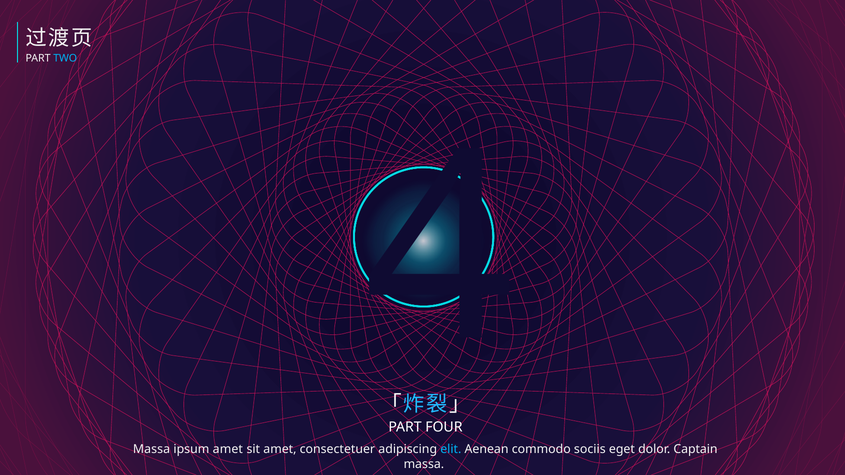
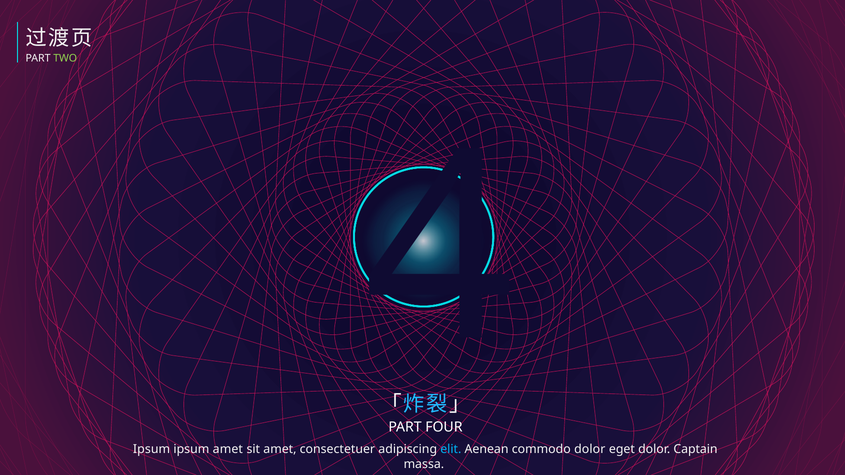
TWO colour: light blue -> light green
Massa at (152, 450): Massa -> Ipsum
commodo sociis: sociis -> dolor
